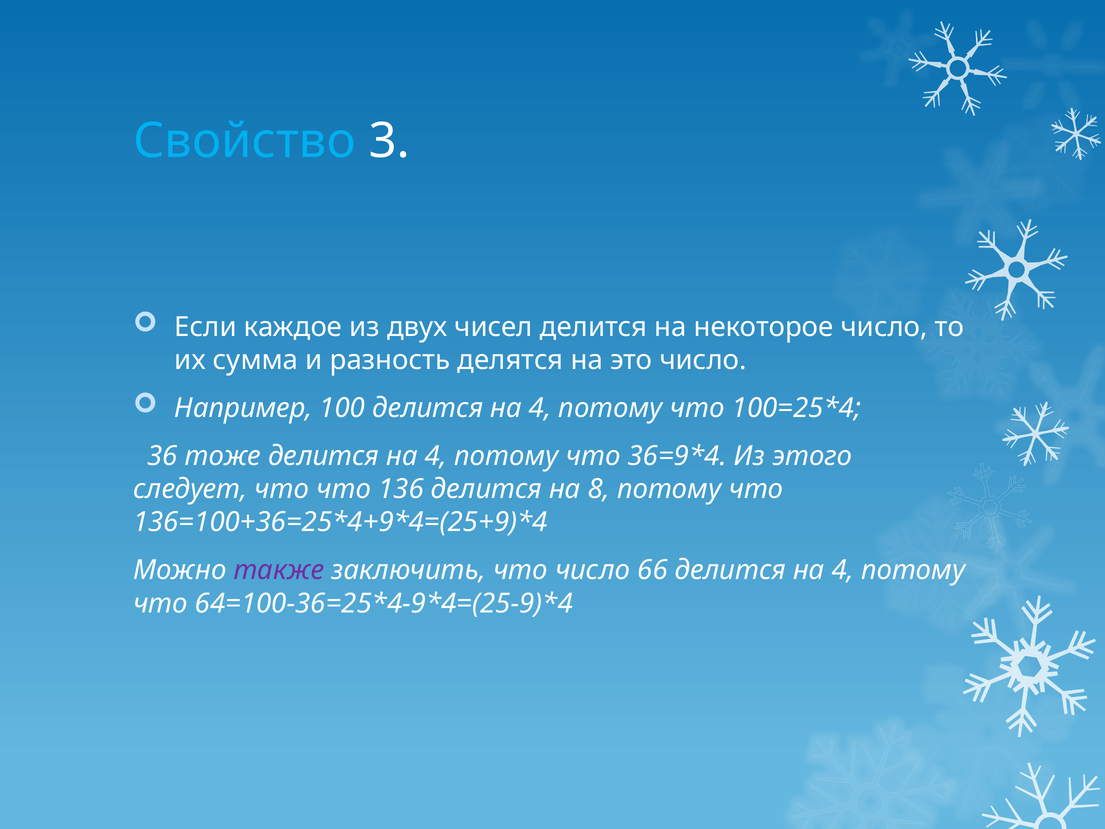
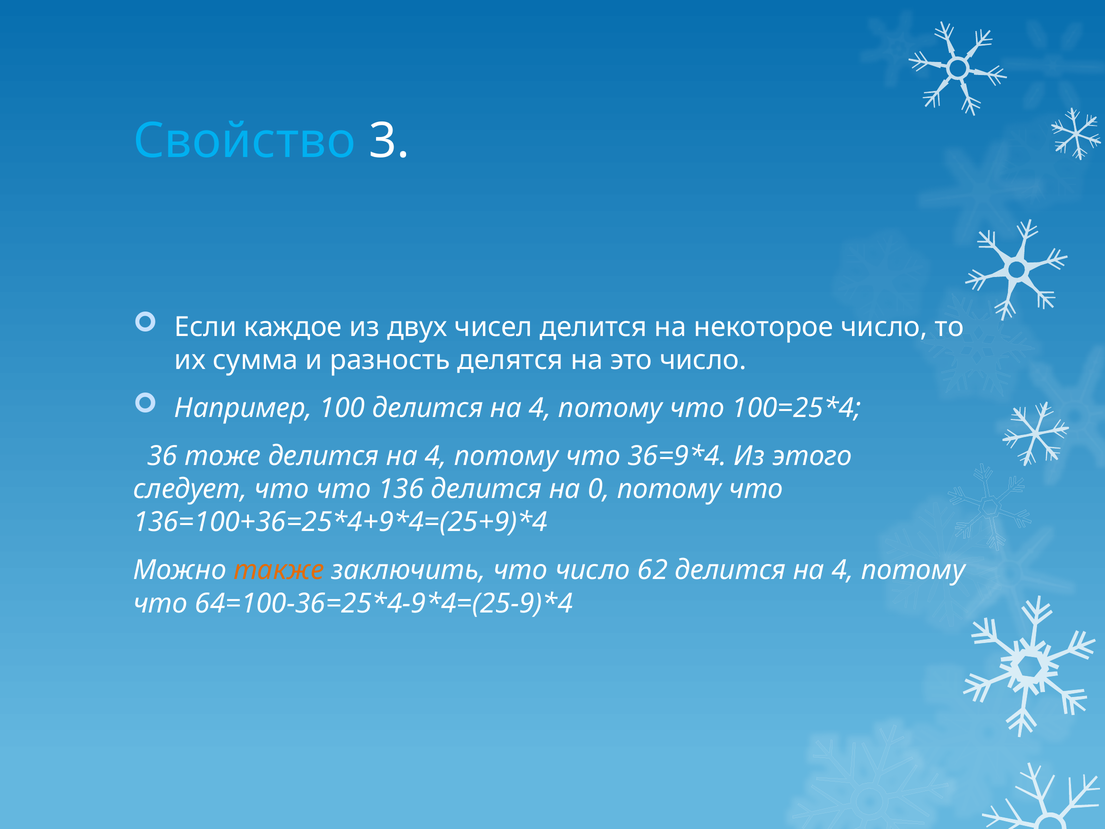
8: 8 -> 0
также colour: purple -> orange
66: 66 -> 62
